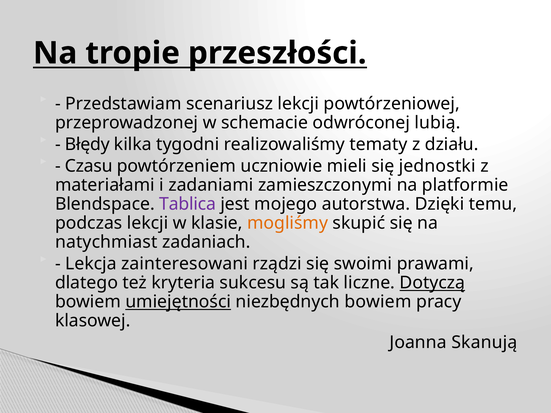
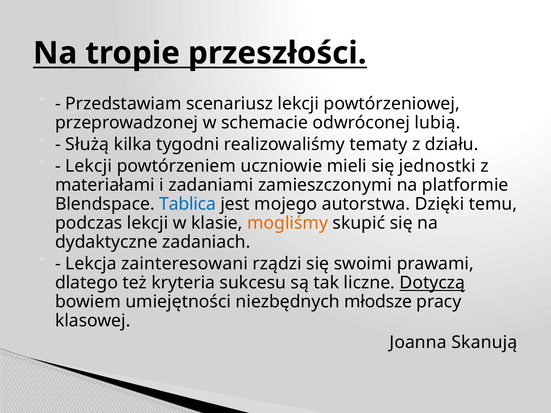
Błędy: Błędy -> Służą
Czasu at (89, 166): Czasu -> Lekcji
Tablica colour: purple -> blue
natychmiast: natychmiast -> dydaktyczne
umiejętności underline: present -> none
niezbędnych bowiem: bowiem -> młodsze
